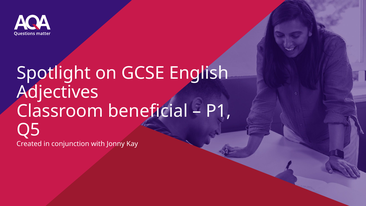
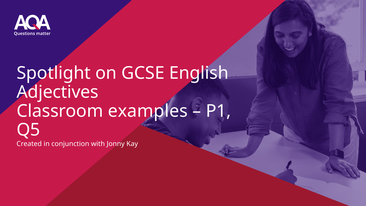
beneficial: beneficial -> examples
